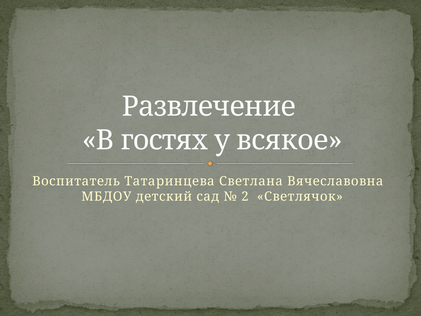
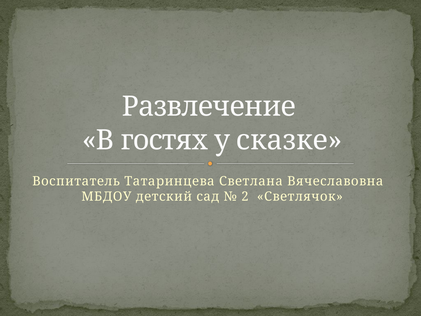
всякое: всякое -> сказке
